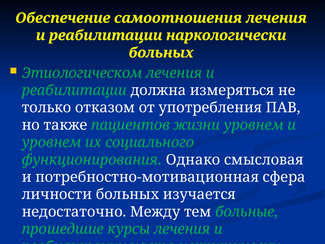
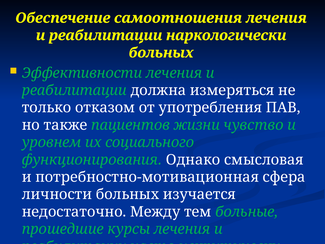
Этиологическом: Этиологическом -> Эффективности
жизни уровнем: уровнем -> чувство
